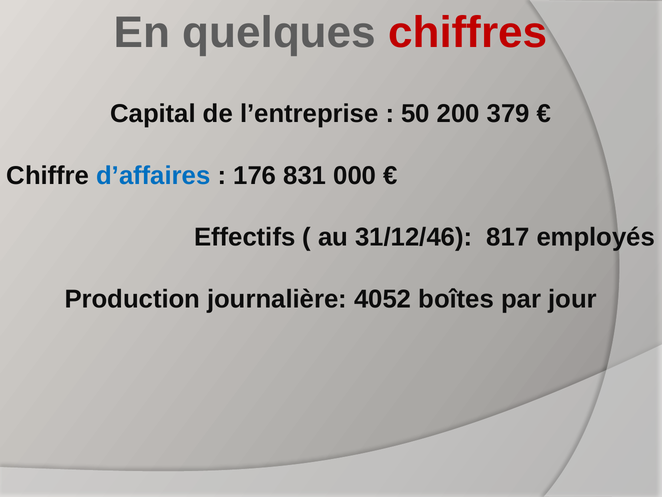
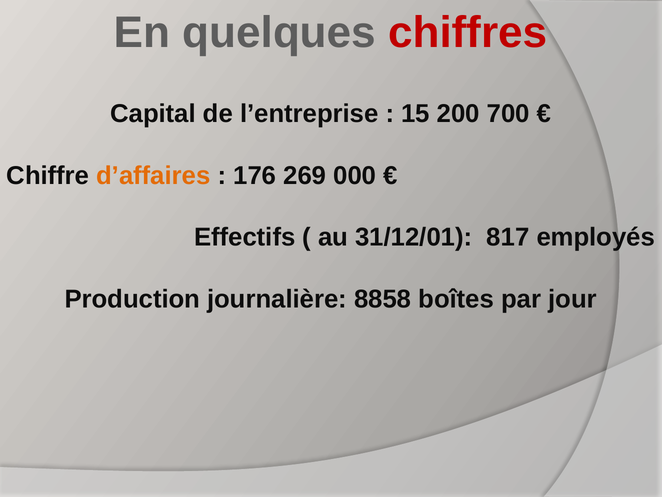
50: 50 -> 15
379: 379 -> 700
d’affaires colour: blue -> orange
831: 831 -> 269
31/12/46: 31/12/46 -> 31/12/01
4052: 4052 -> 8858
